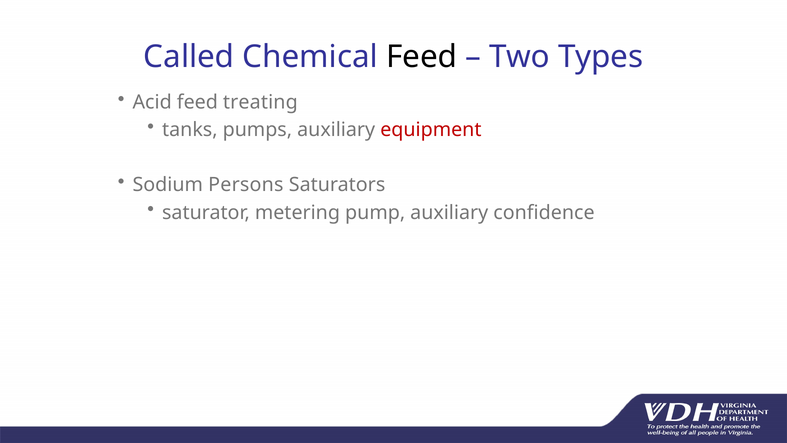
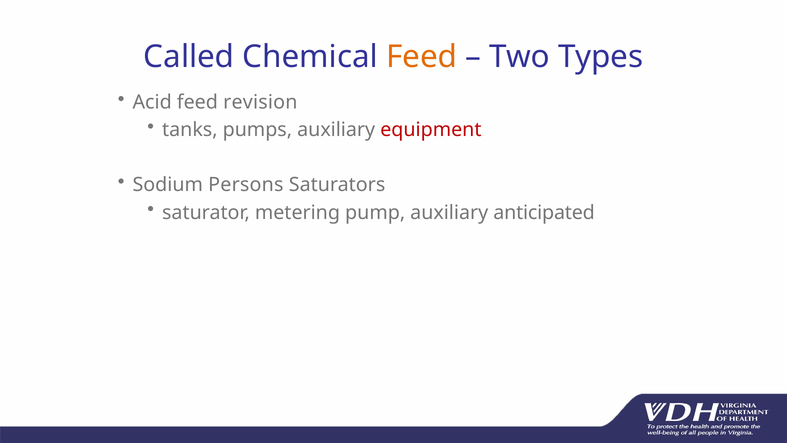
Feed at (422, 57) colour: black -> orange
treating: treating -> revision
confidence: confidence -> anticipated
